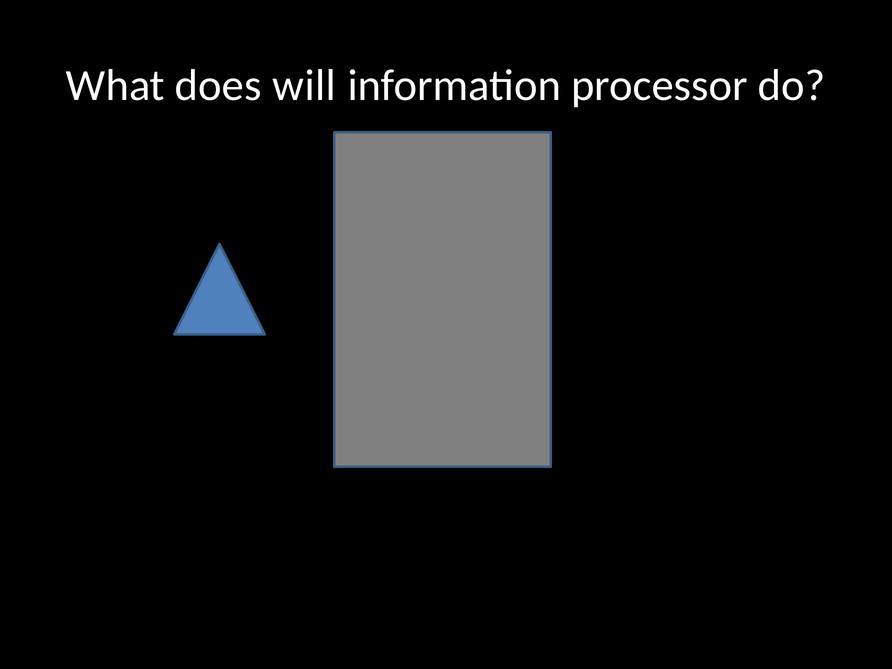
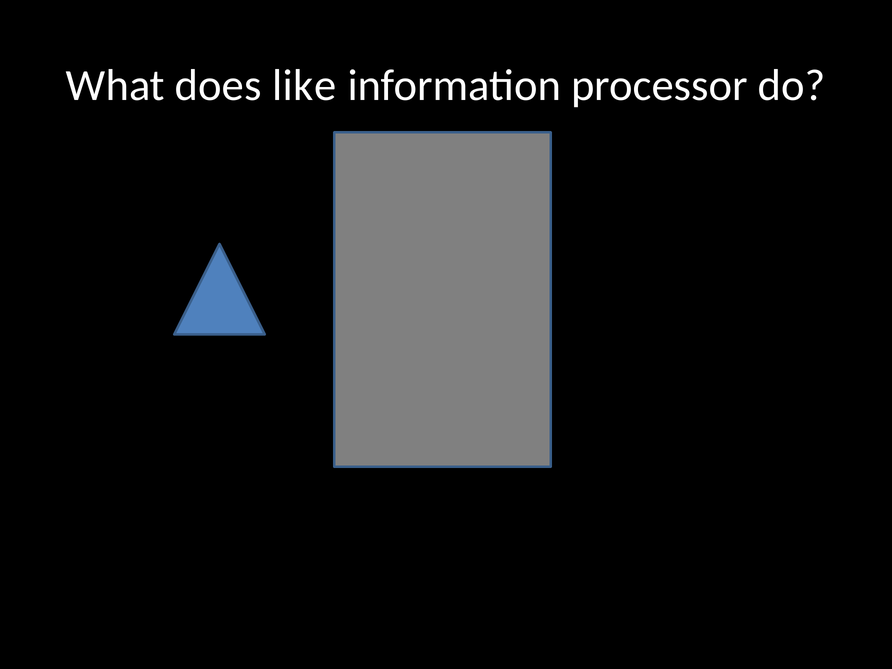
will: will -> like
